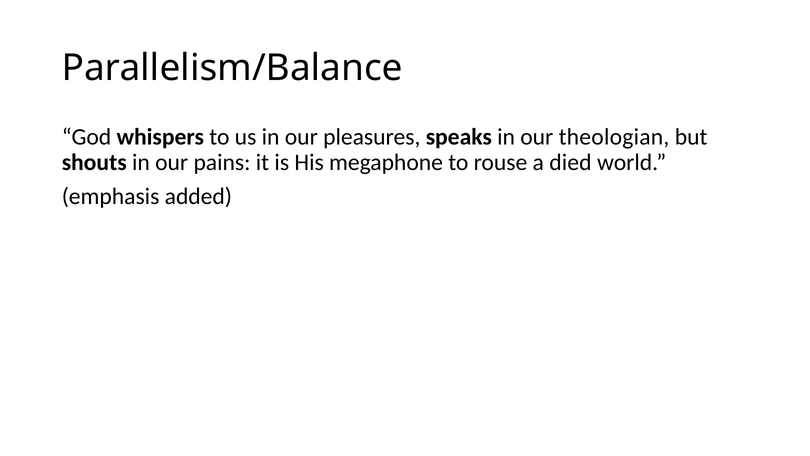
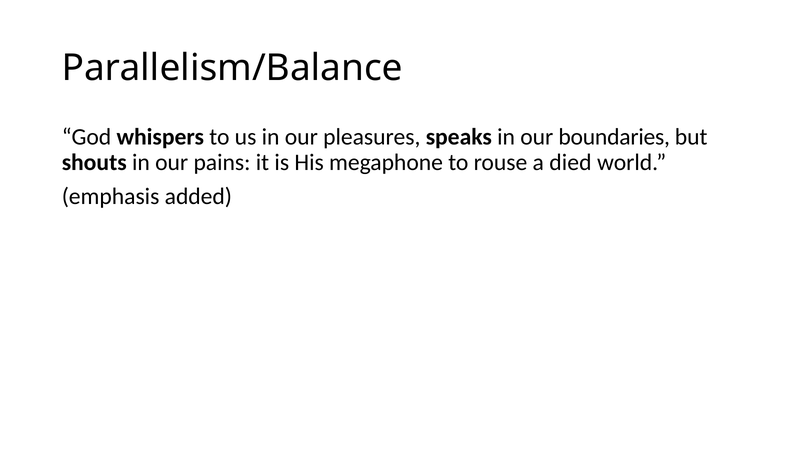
theologian: theologian -> boundaries
